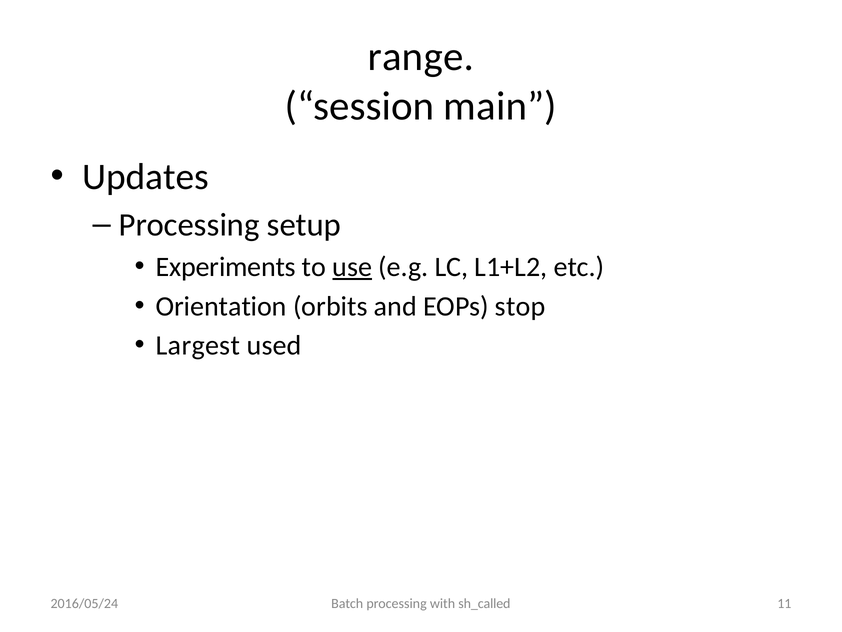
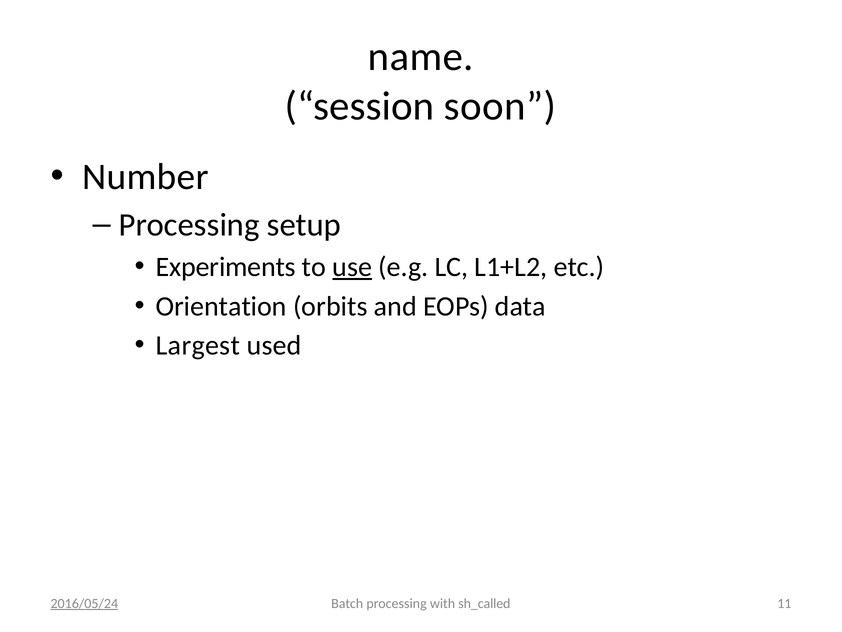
range: range -> name
main: main -> soon
Updates: Updates -> Number
stop: stop -> data
2016/05/24 underline: none -> present
